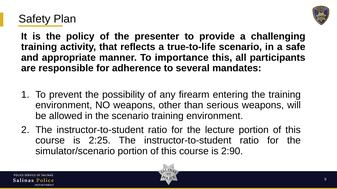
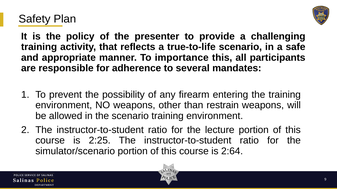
serious: serious -> restrain
2:90: 2:90 -> 2:64
